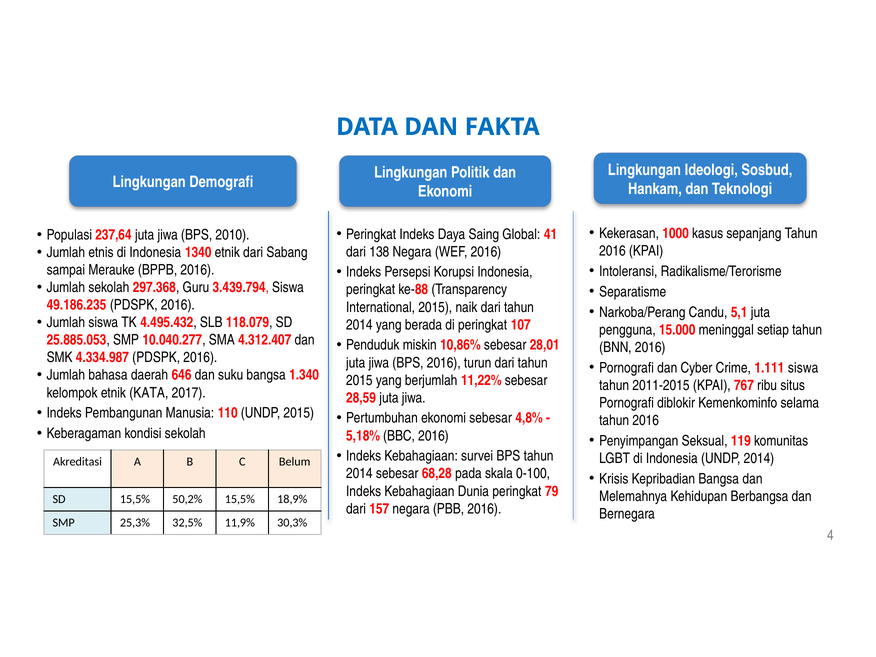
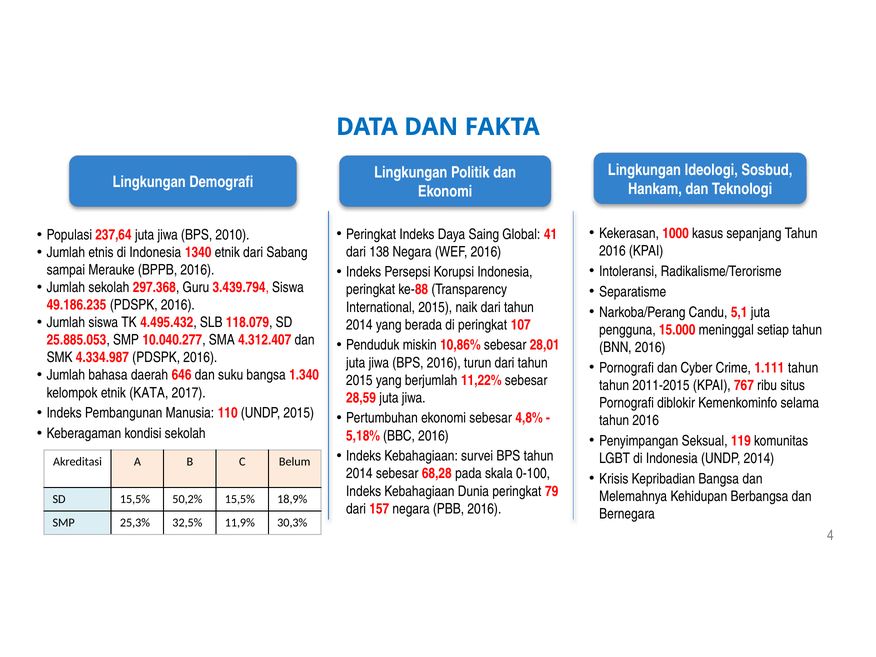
1.111 siswa: siswa -> tahun
